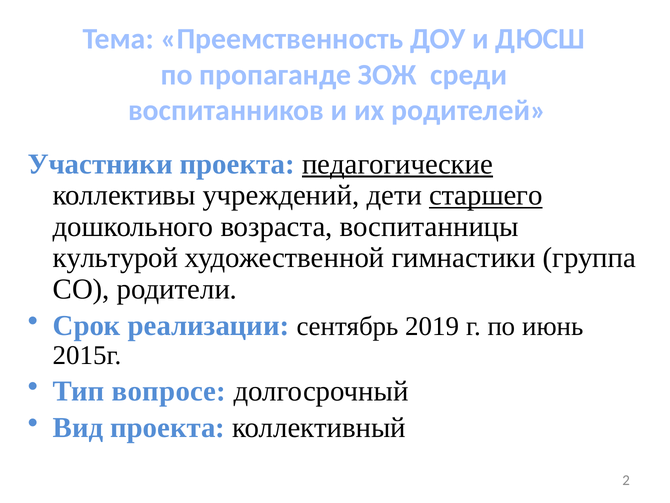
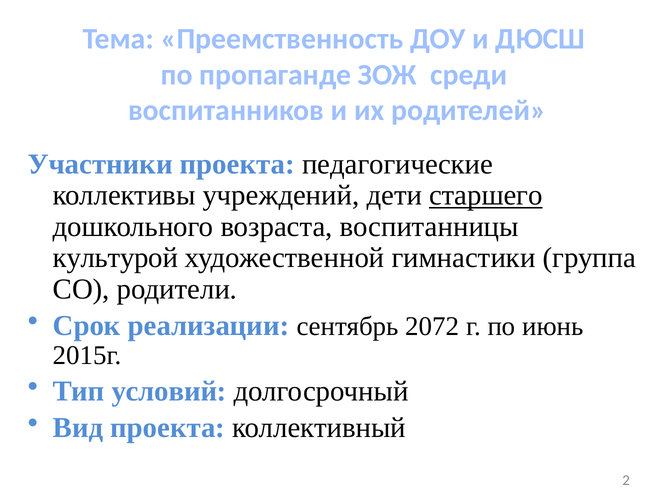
педагогические underline: present -> none
2019: 2019 -> 2072
вопросе: вопросе -> условий
